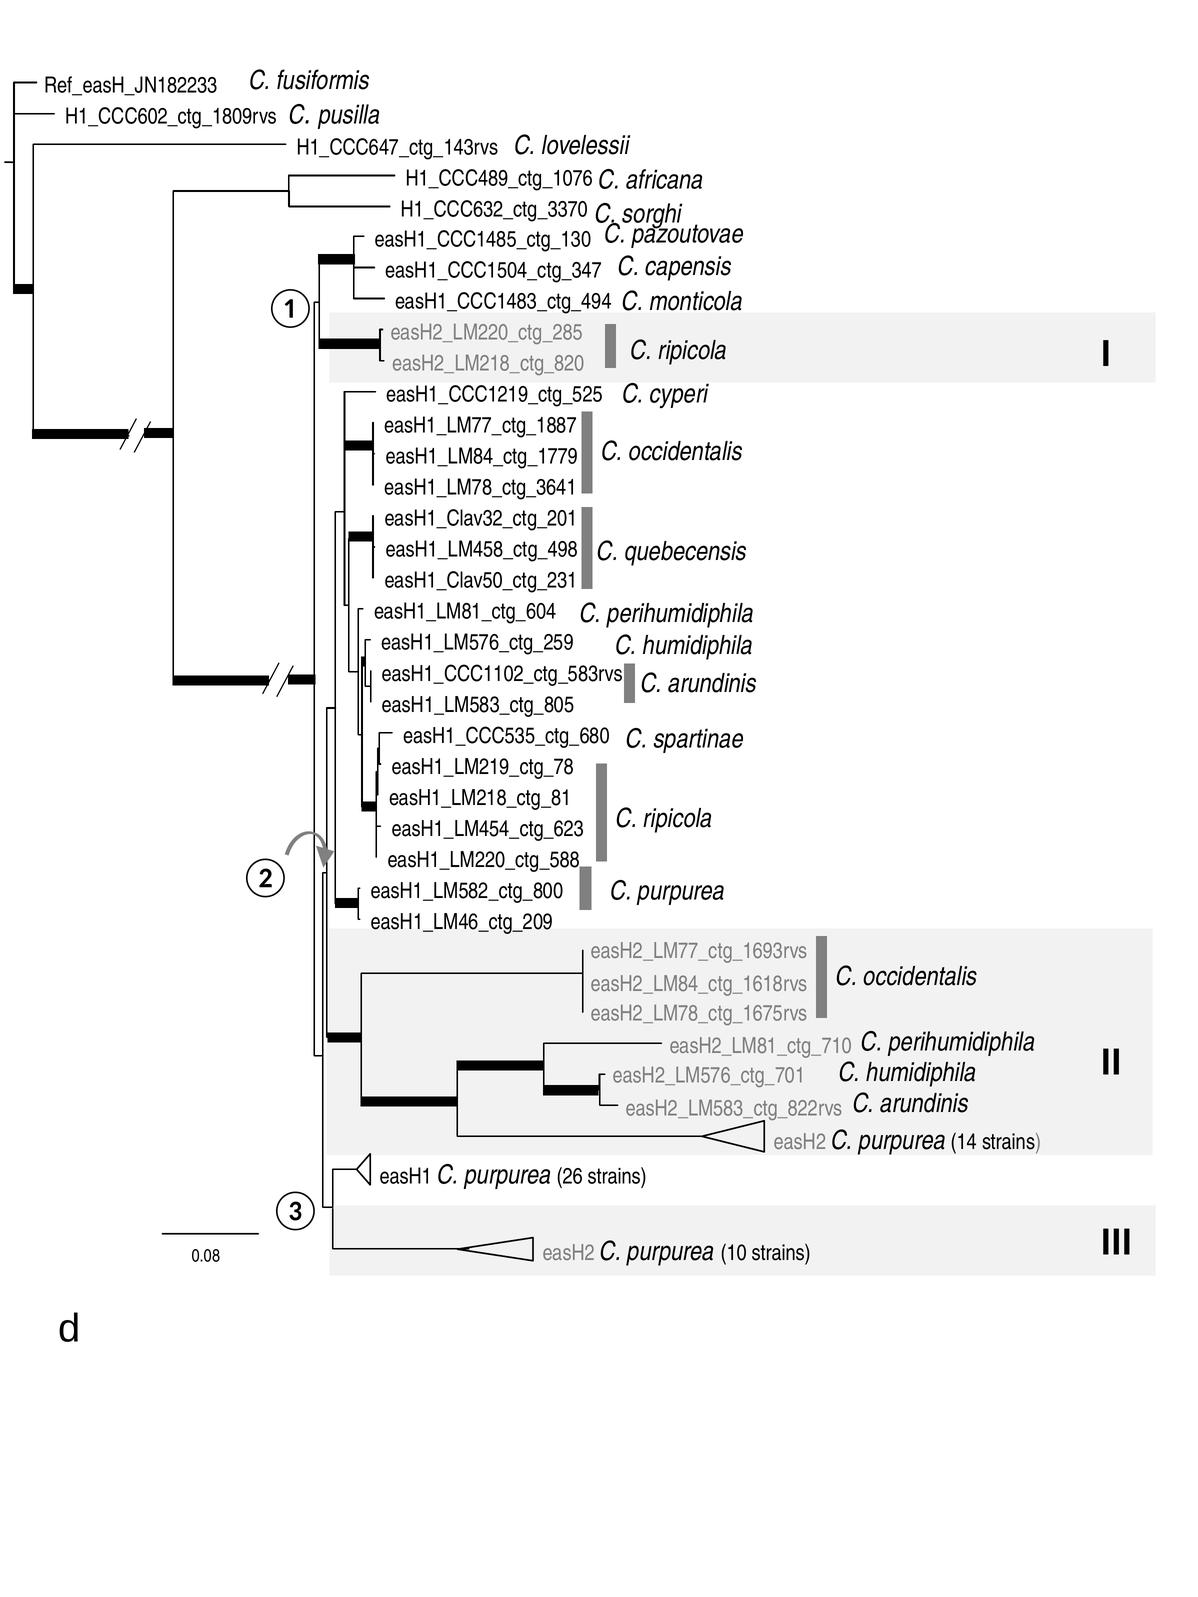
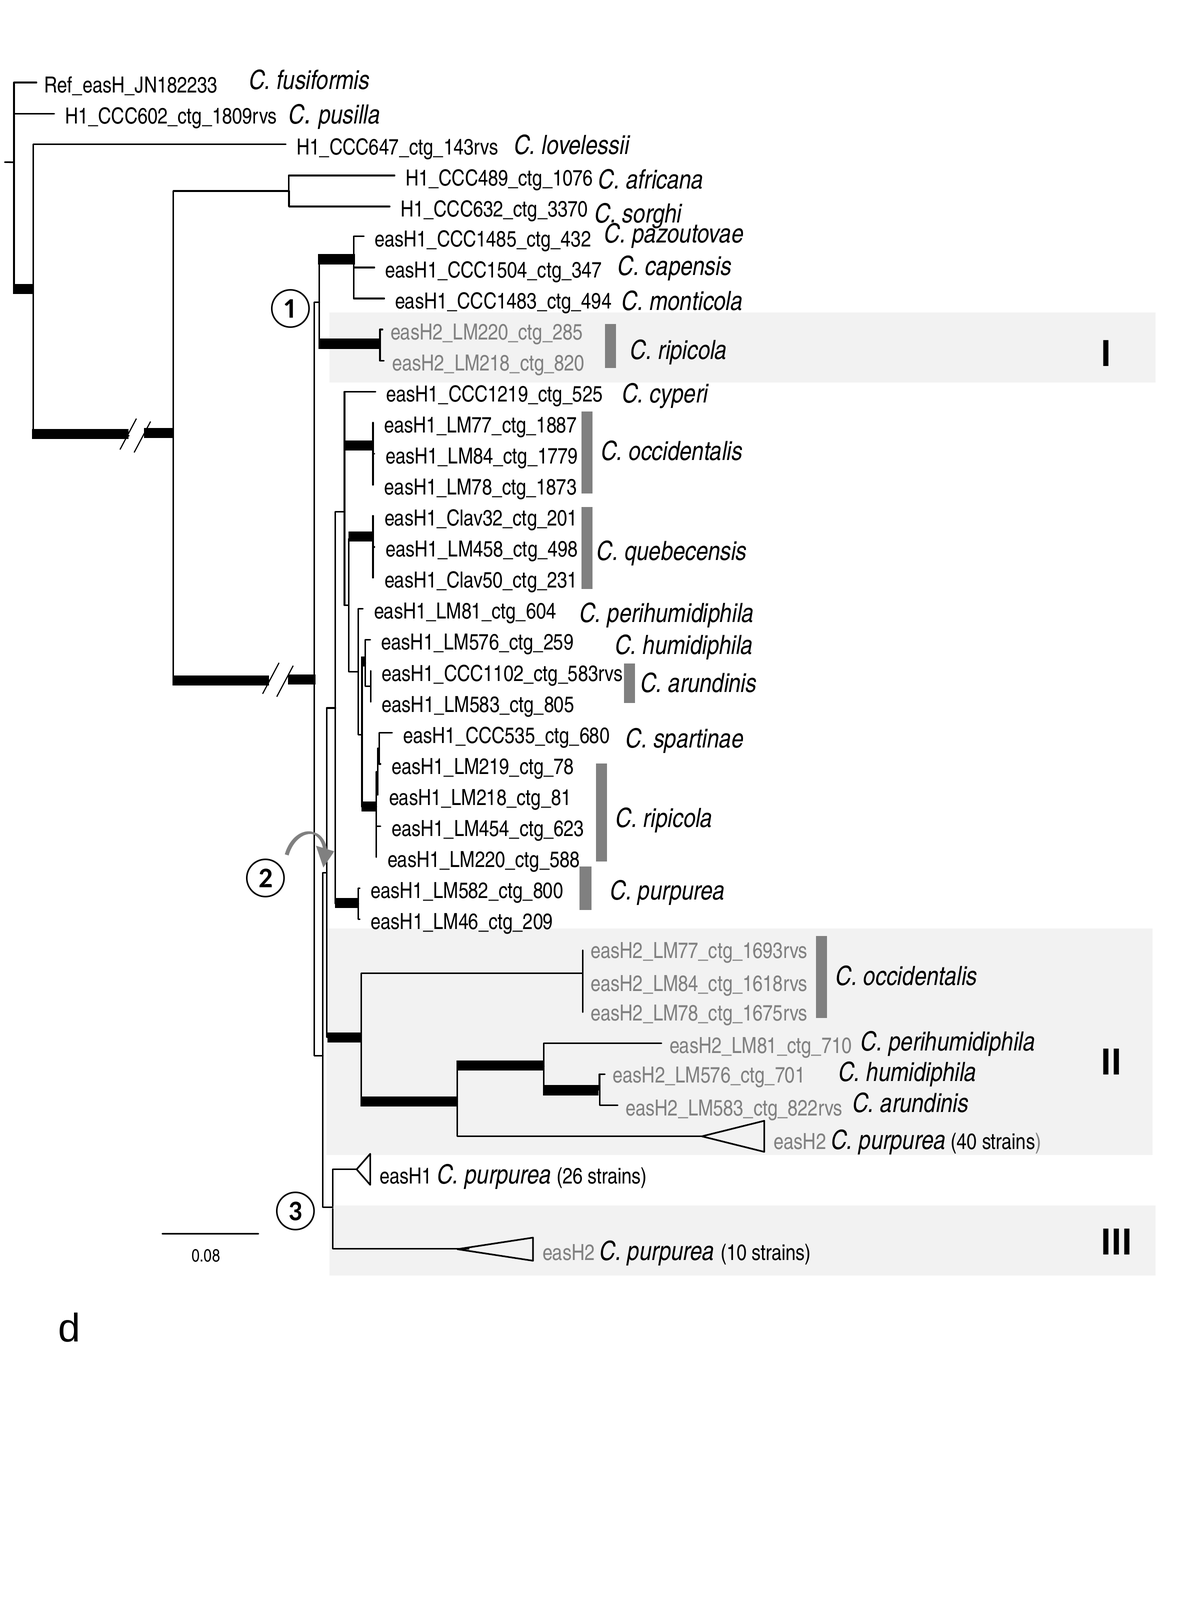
easH1_CCC1485_ctg_130: easH1_CCC1485_ctg_130 -> easH1_CCC1485_ctg_432
easH1_LM78_ctg_3641: easH1_LM78_ctg_3641 -> easH1_LM78_ctg_1873
14: 14 -> 40
